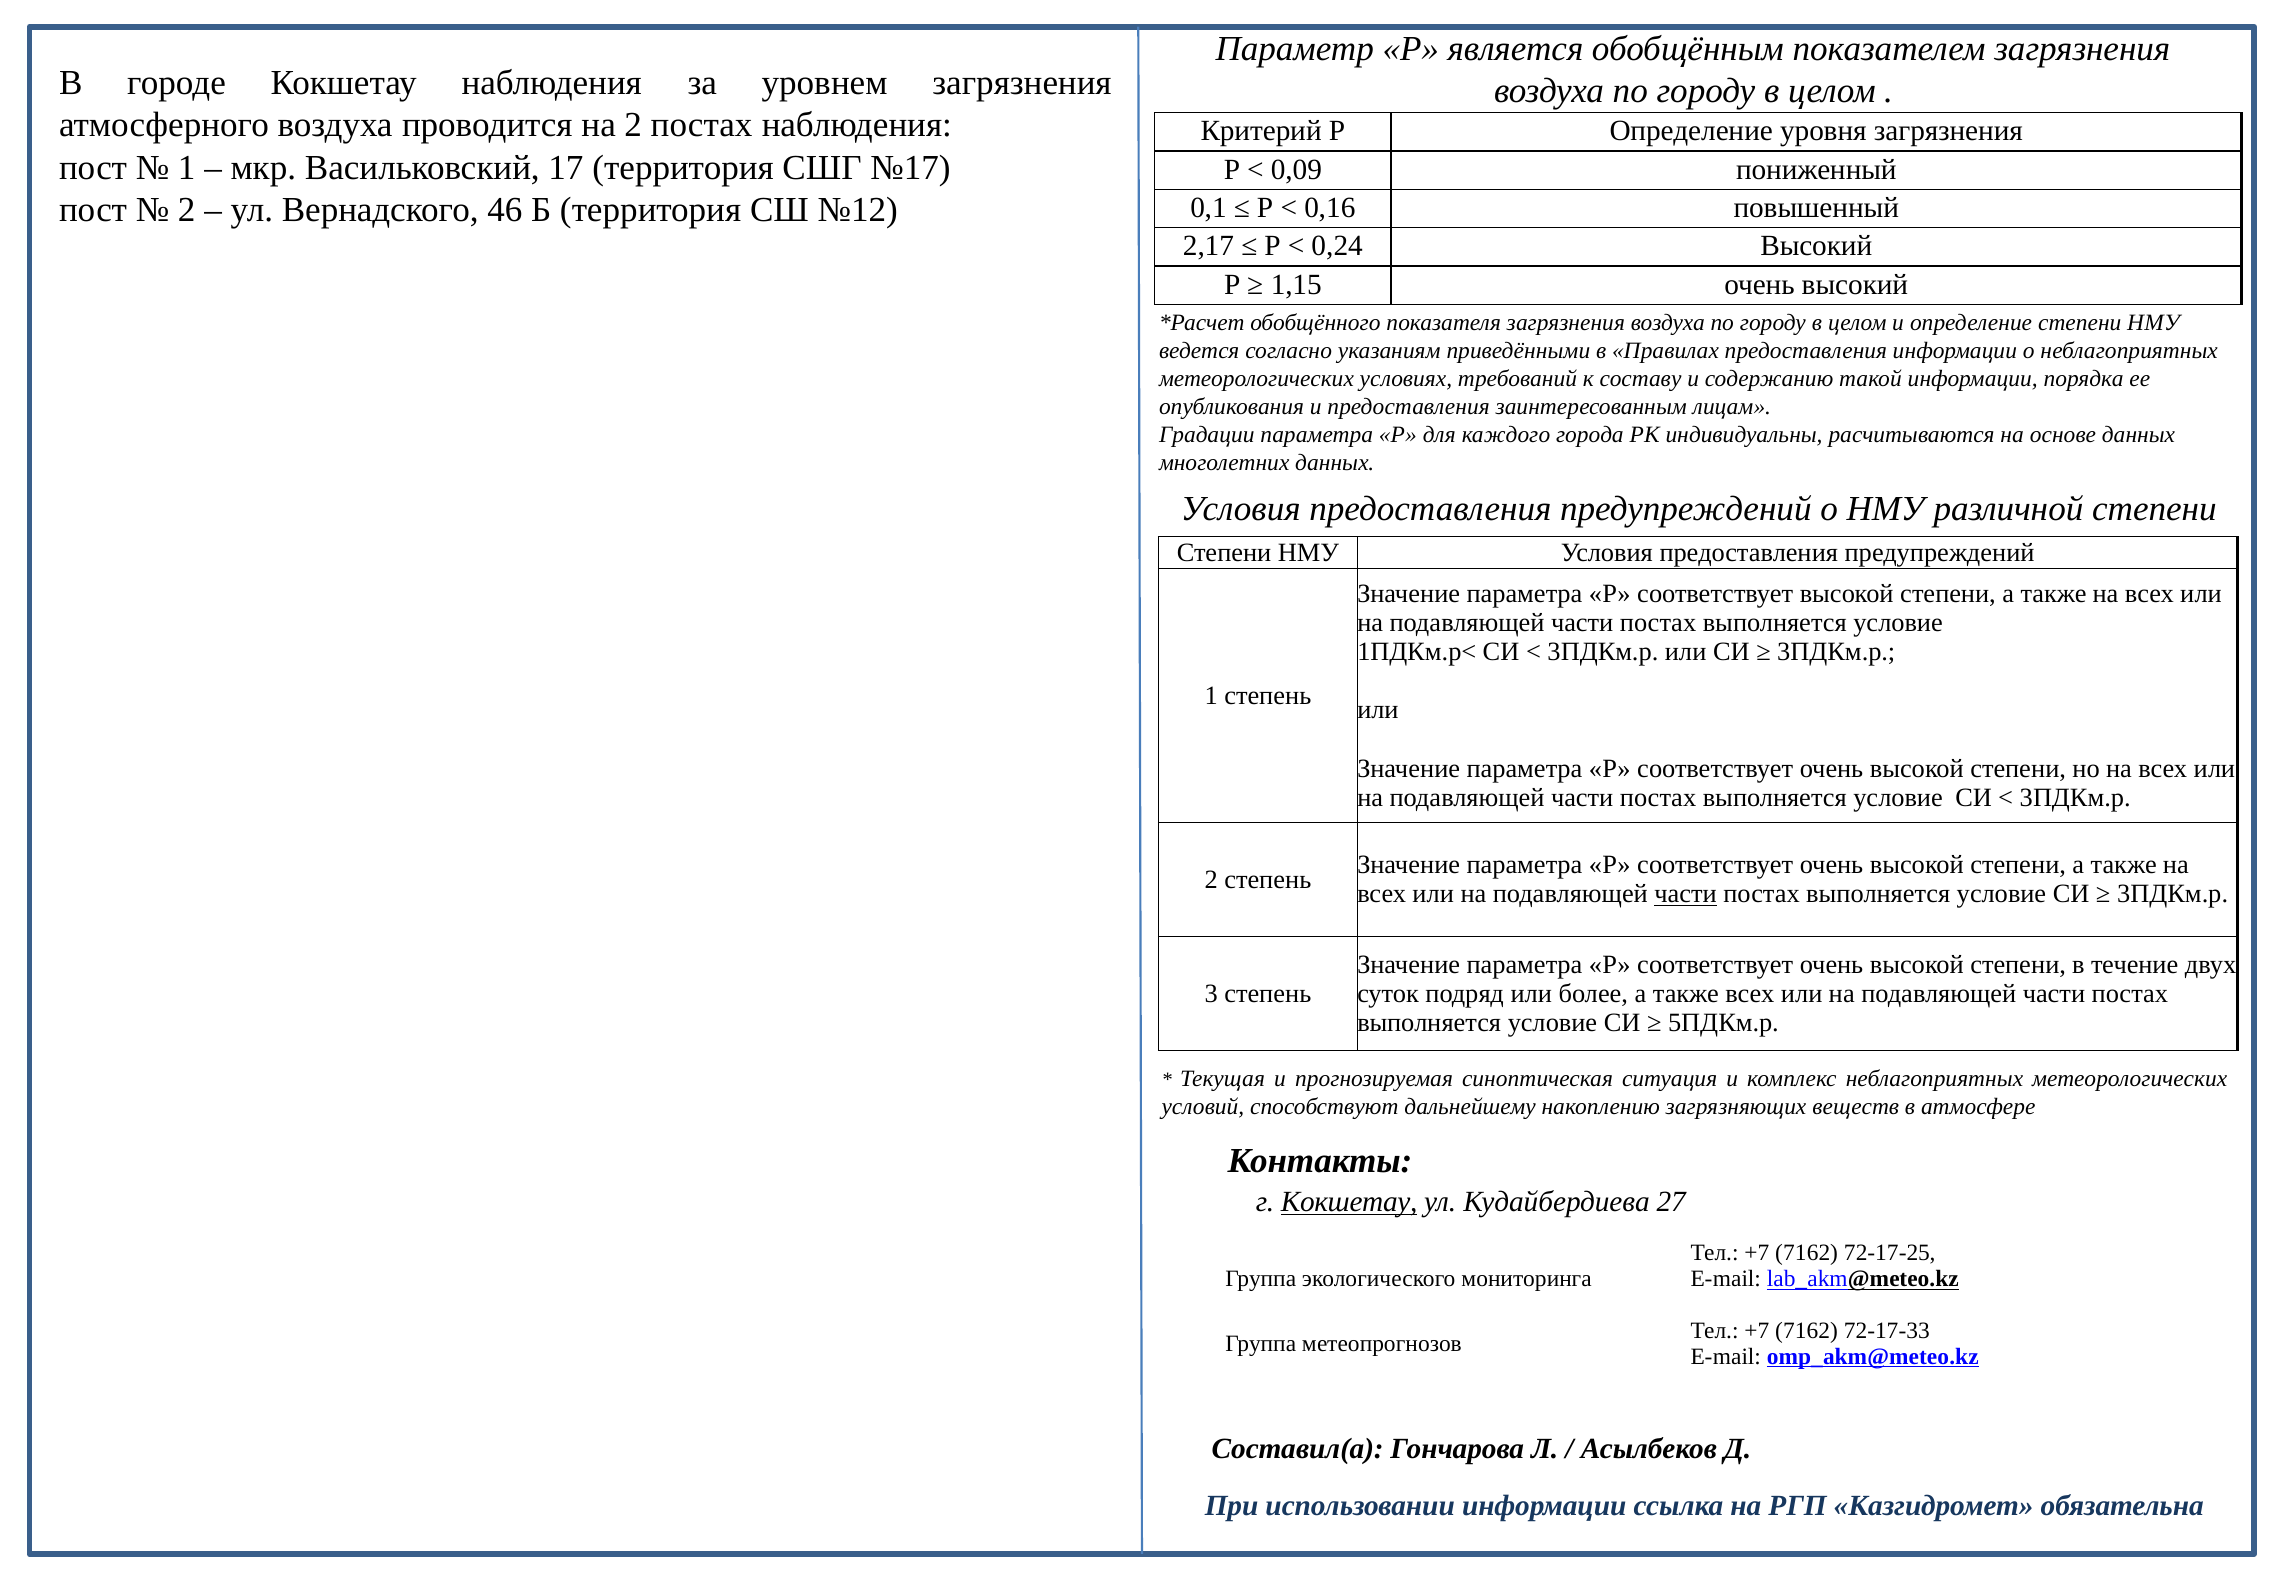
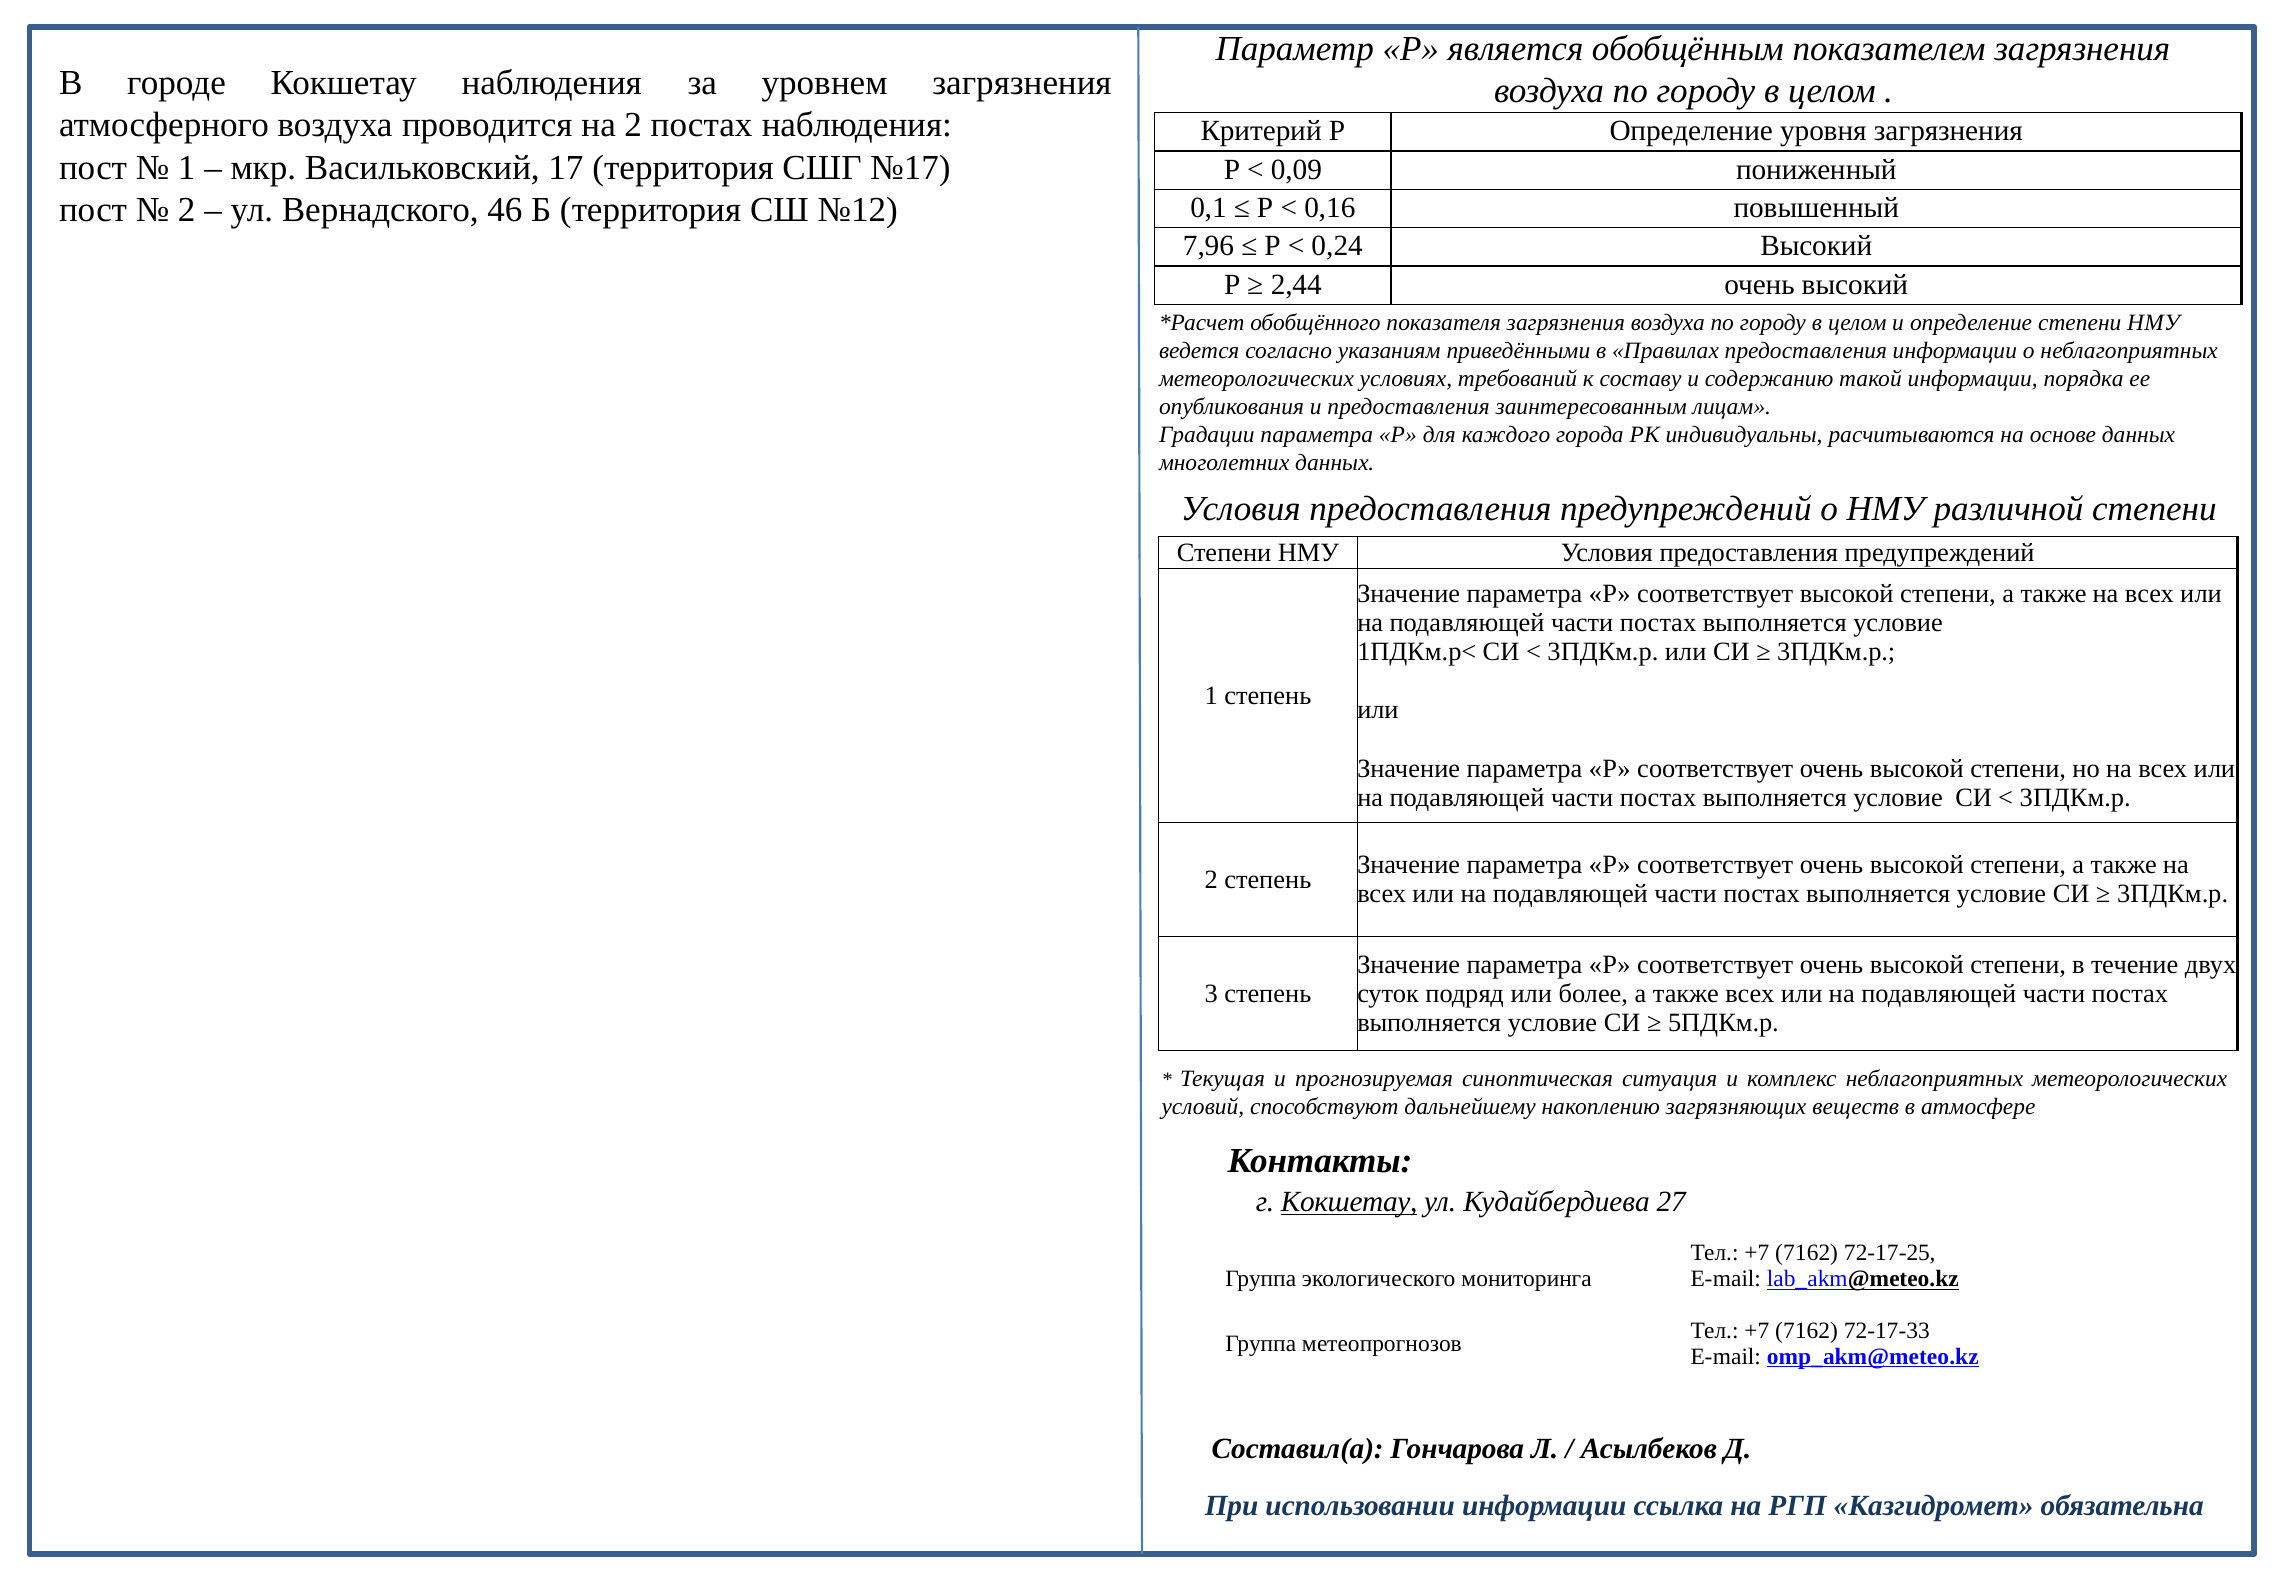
2,17: 2,17 -> 7,96
1,15: 1,15 -> 2,44
части at (1686, 894) underline: present -> none
